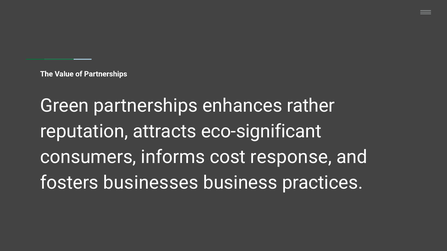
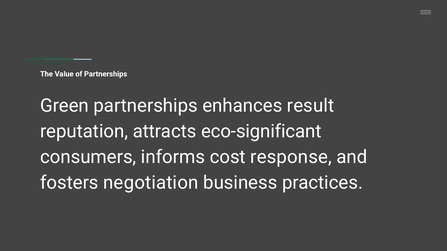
rather: rather -> result
businesses: businesses -> negotiation
